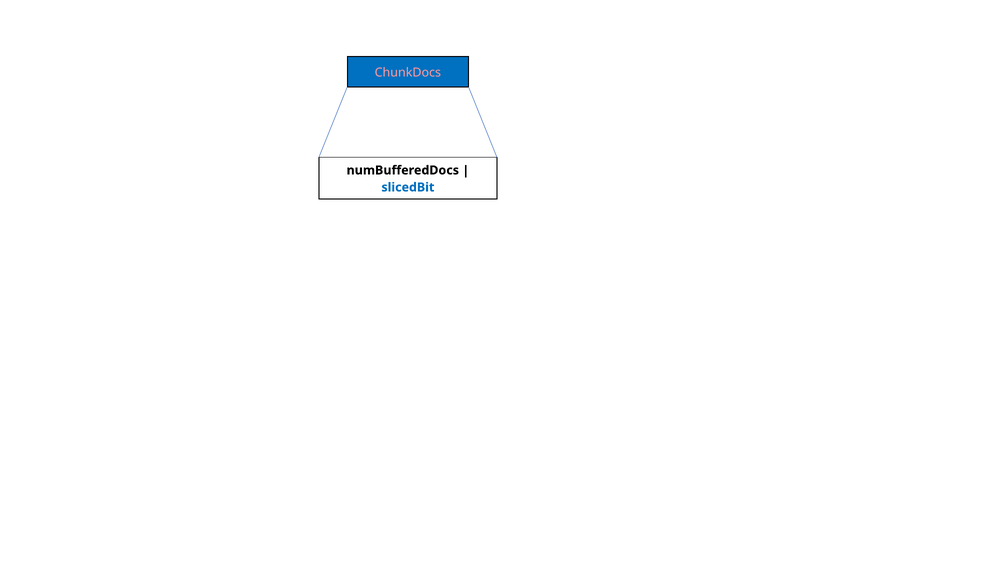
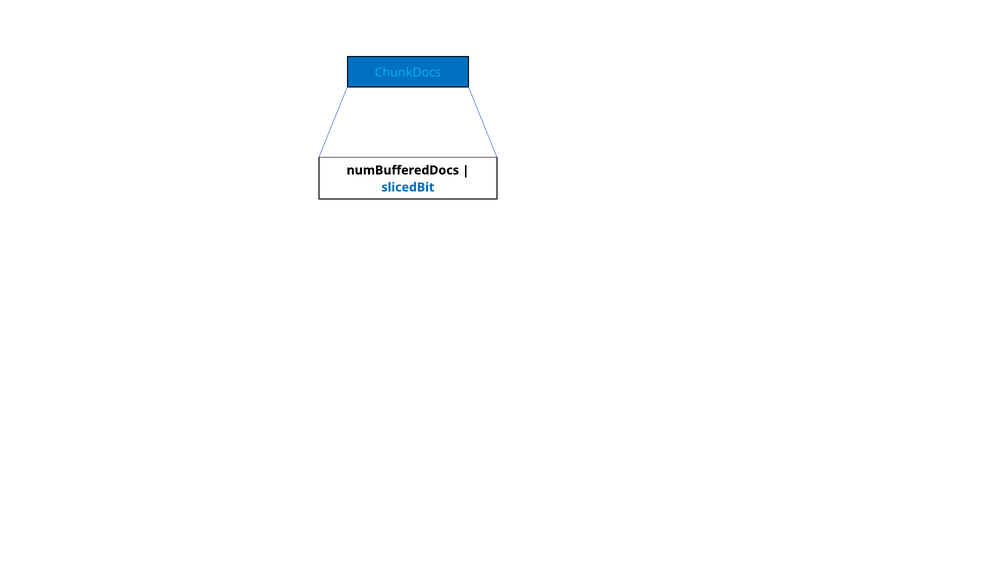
ChunkDocs colour: pink -> light blue
